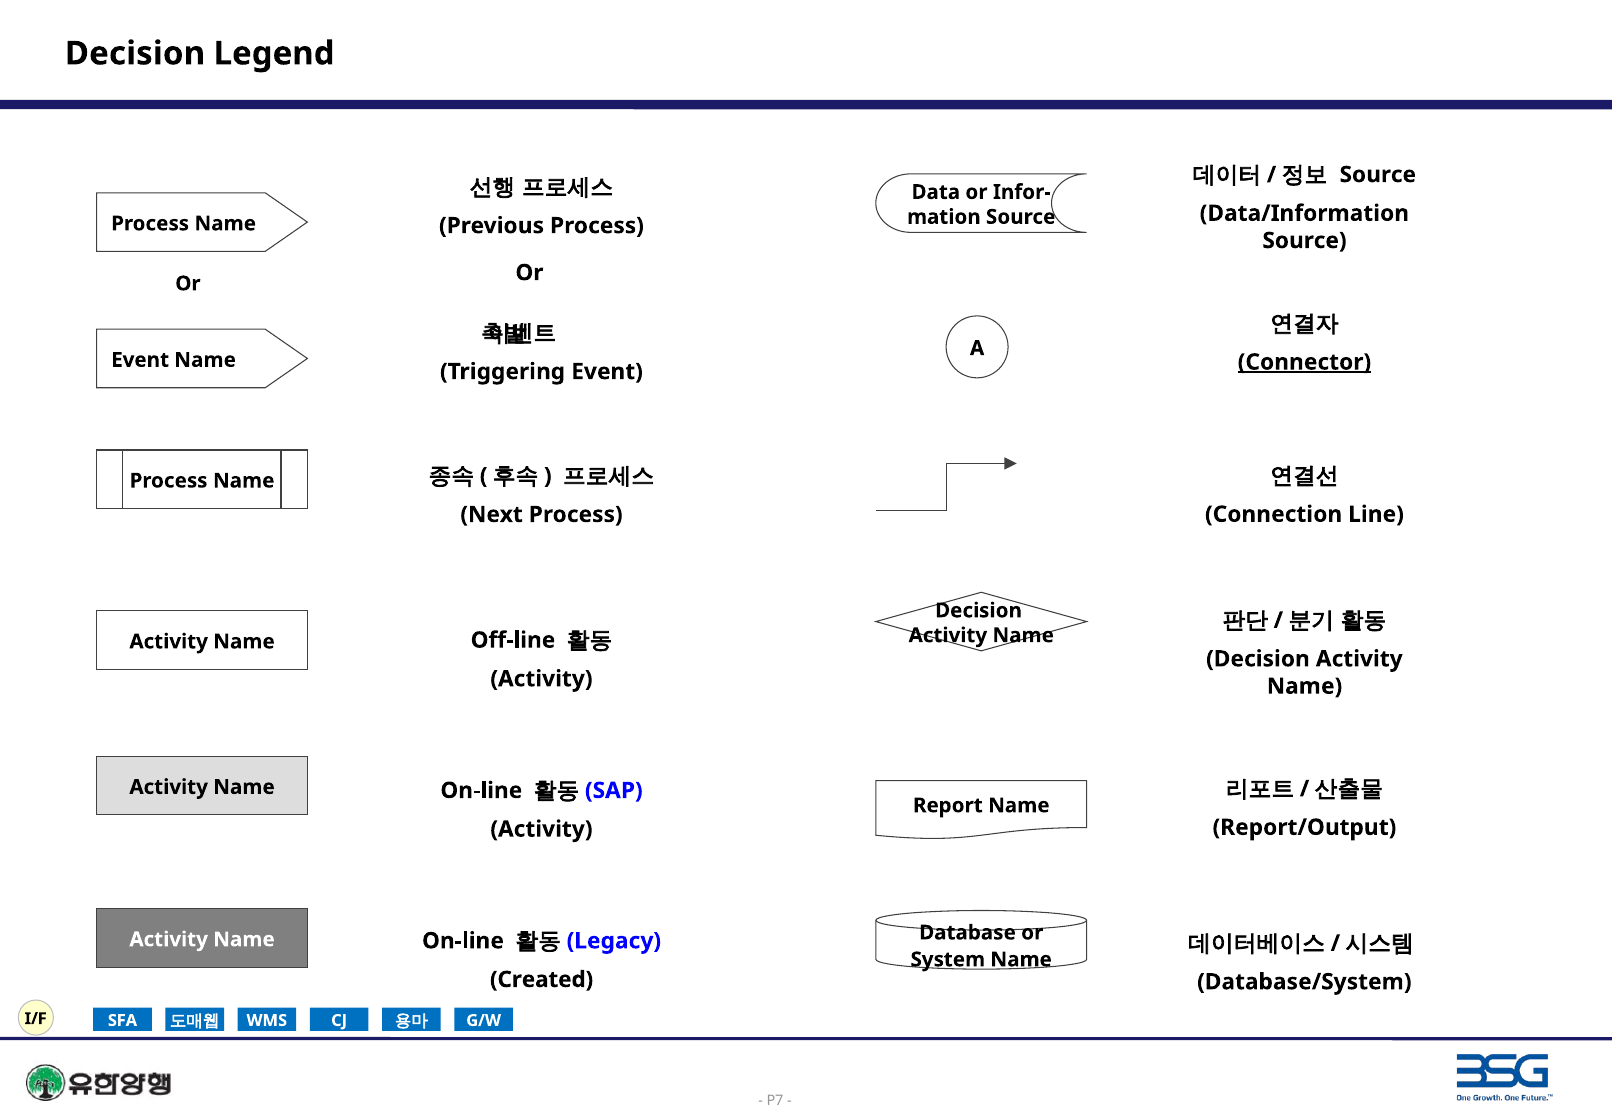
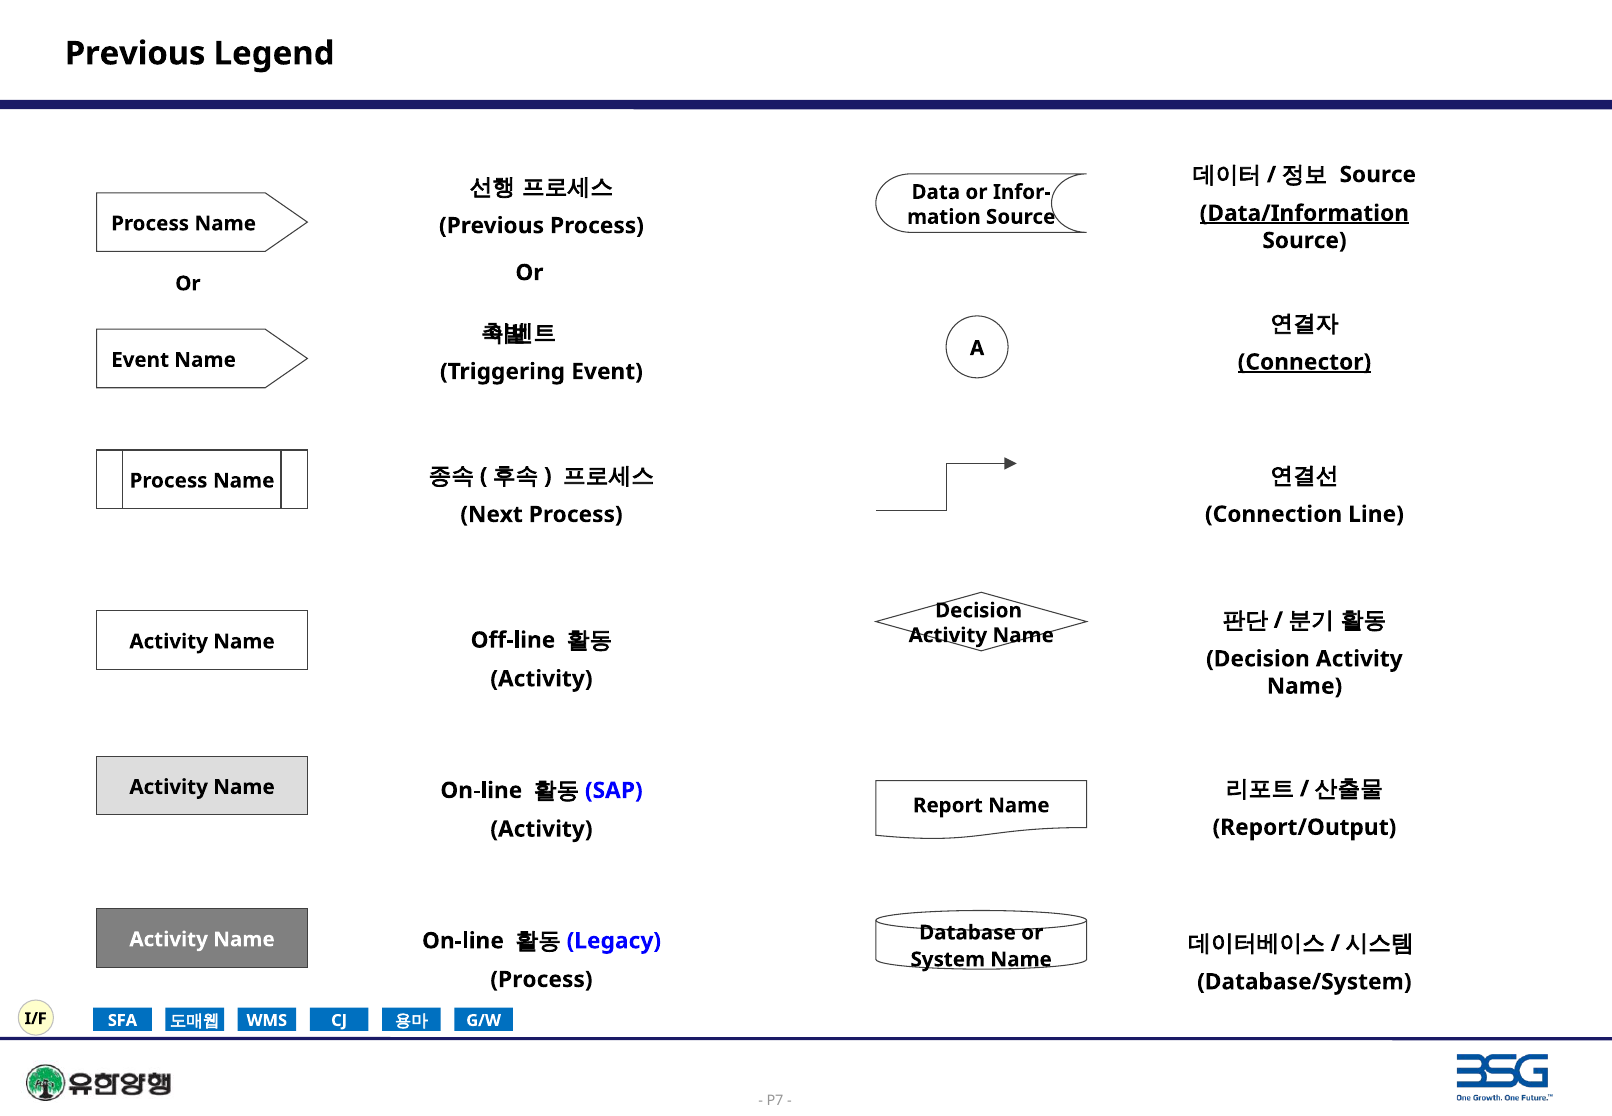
Decision at (135, 54): Decision -> Previous
Data/Information underline: none -> present
Created at (542, 980): Created -> Process
